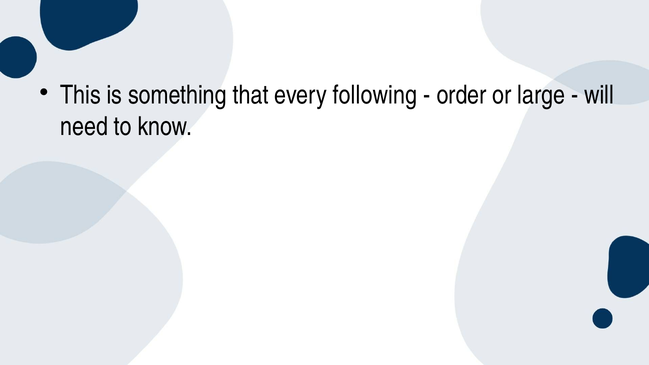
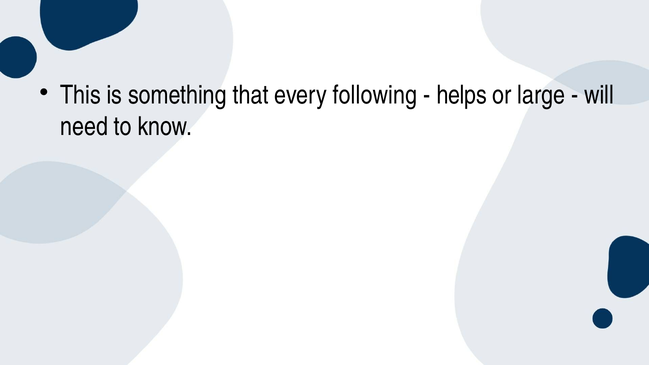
order: order -> helps
